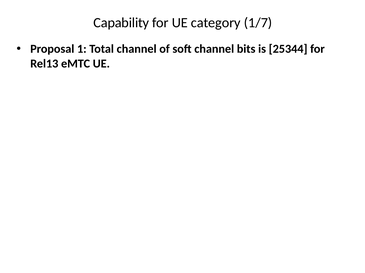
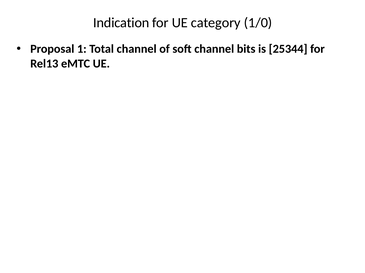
Capability: Capability -> Indication
1/7: 1/7 -> 1/0
